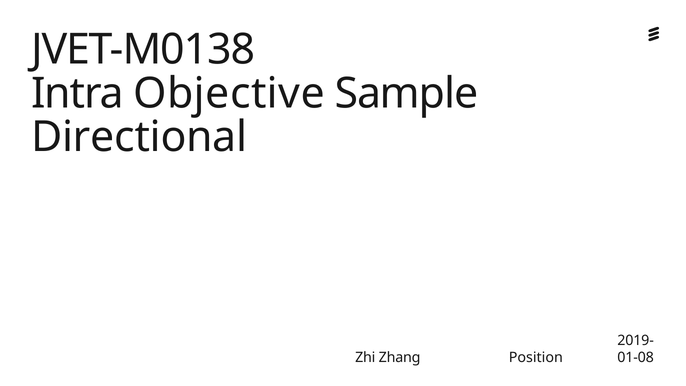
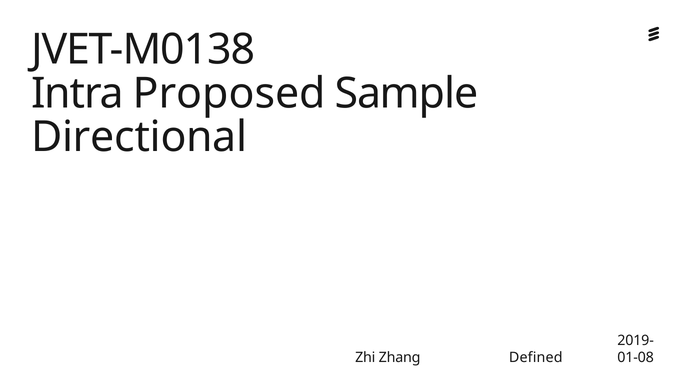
Objective: Objective -> Proposed
Position: Position -> Defined
